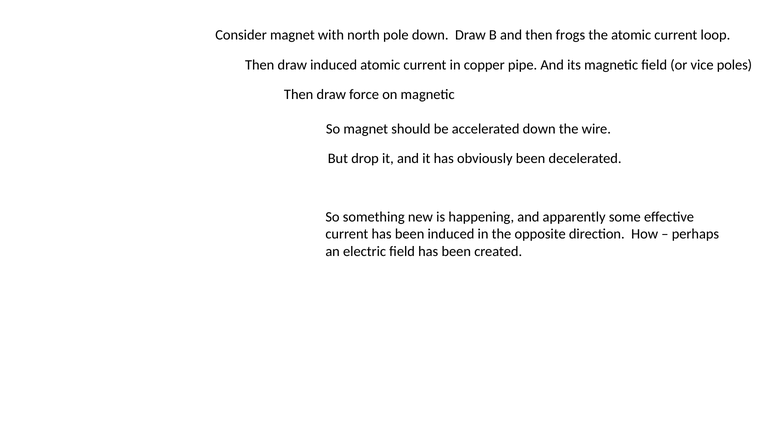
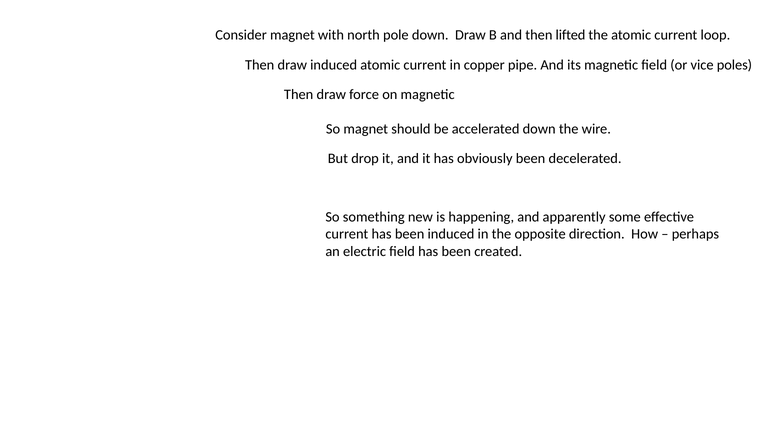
frogs: frogs -> lifted
